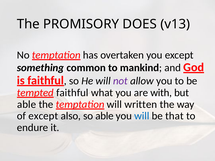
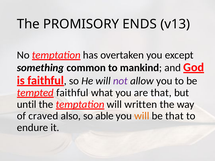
DOES: DOES -> ENDS
are with: with -> that
able at (27, 104): able -> until
of except: except -> craved
will at (142, 116) colour: blue -> orange
